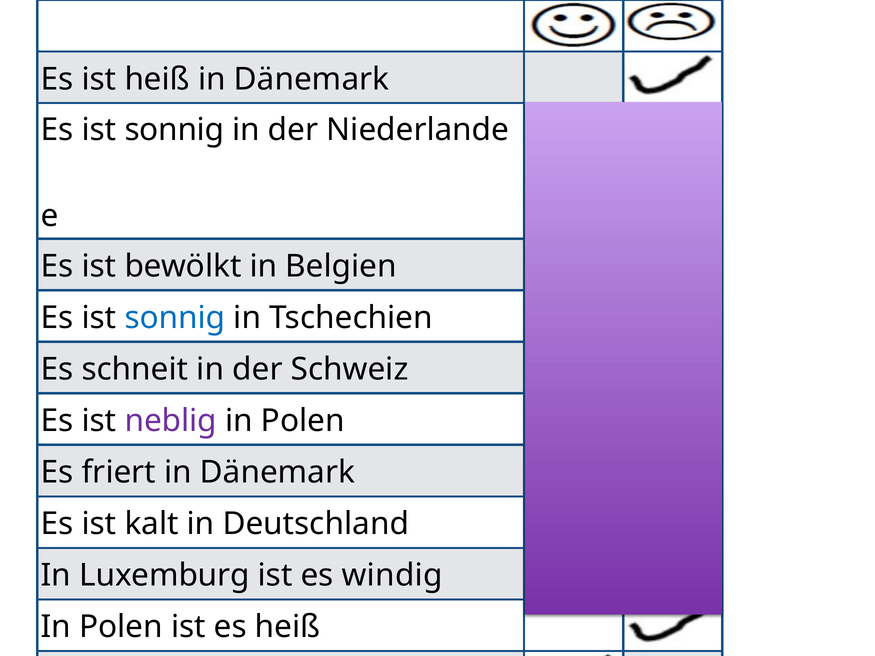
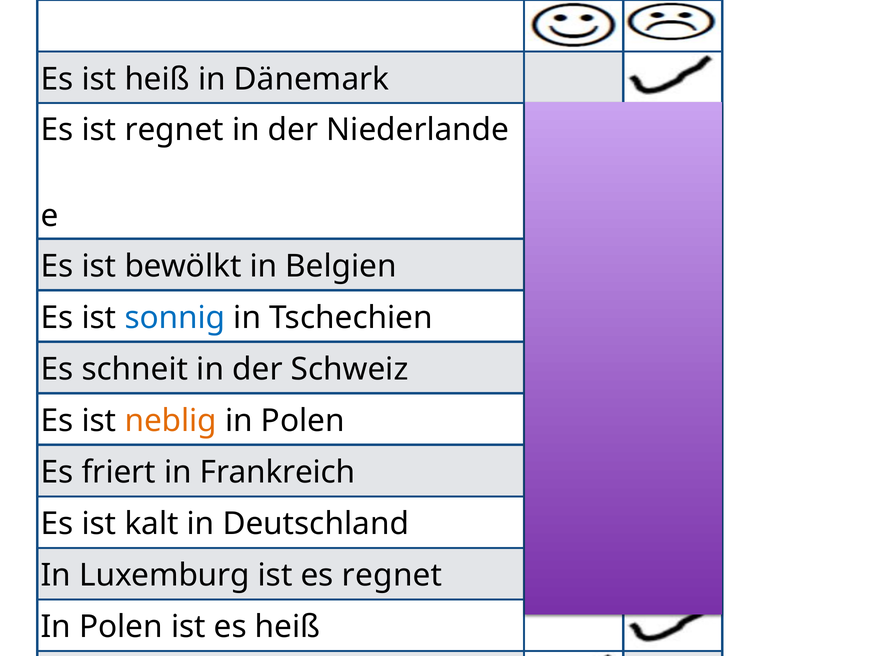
sonnig at (174, 130): sonnig -> regnet
neblig colour: purple -> orange
friert in Dänemark: Dänemark -> Frankreich
es windig: windig -> regnet
